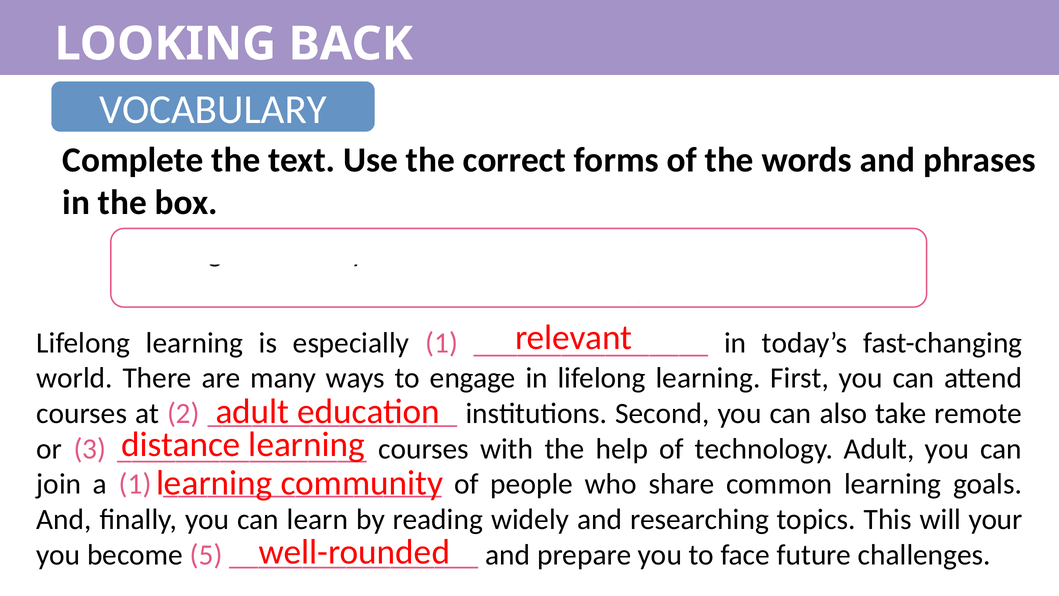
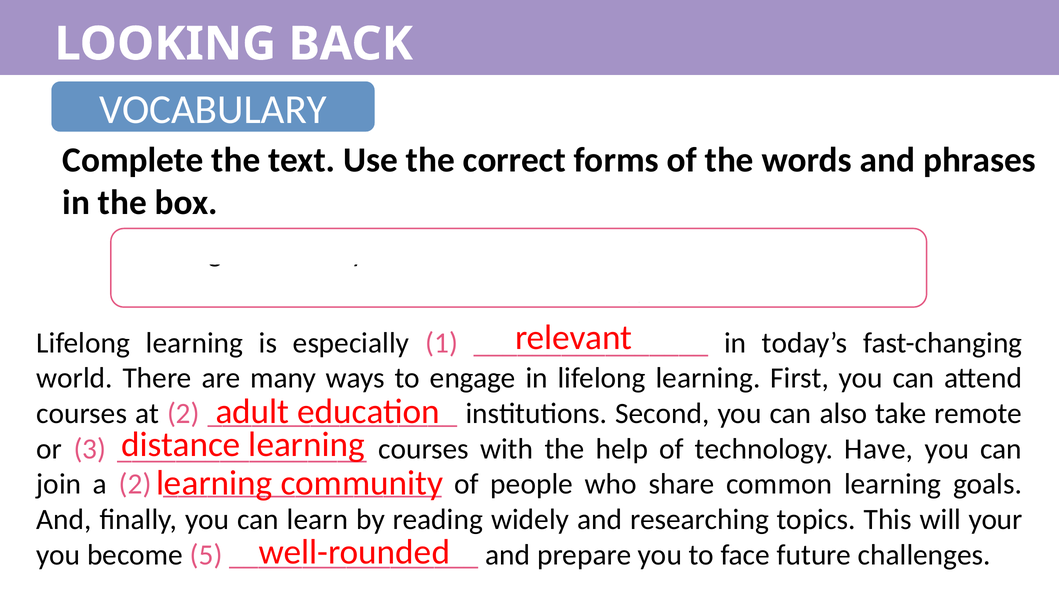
technology Adult: Adult -> Have
a 1: 1 -> 2
